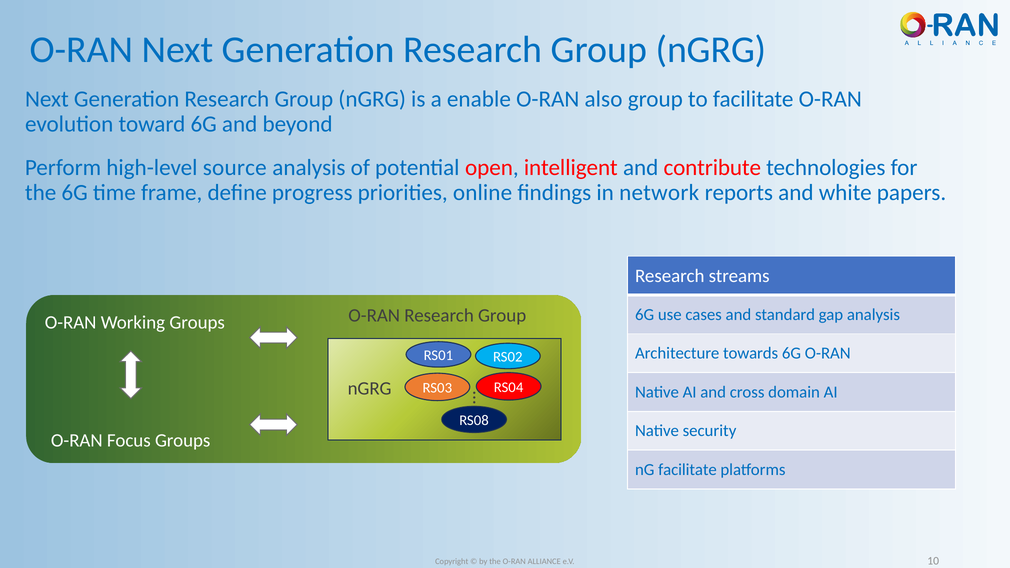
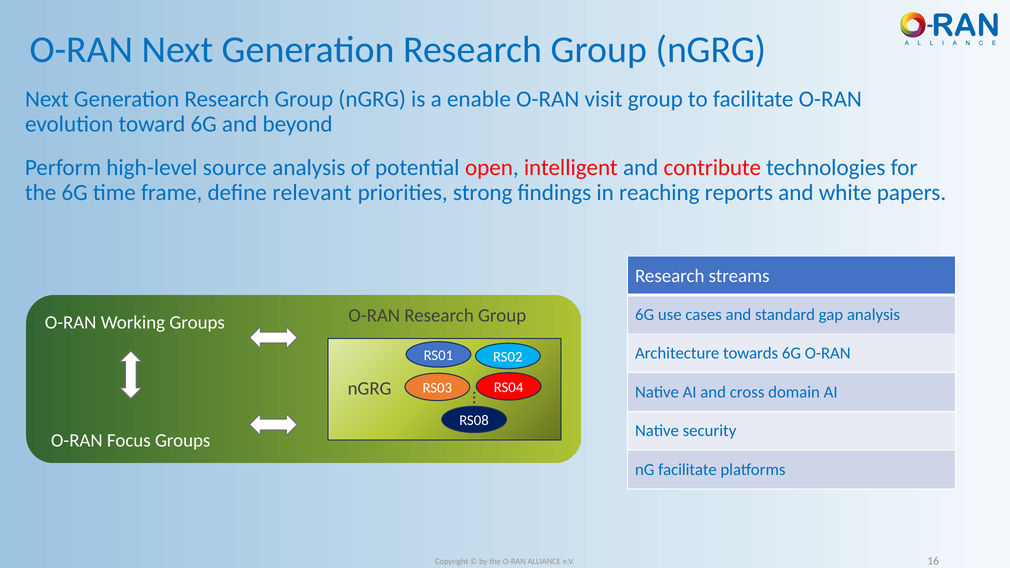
also: also -> visit
progress: progress -> relevant
online: online -> strong
network: network -> reaching
10: 10 -> 16
